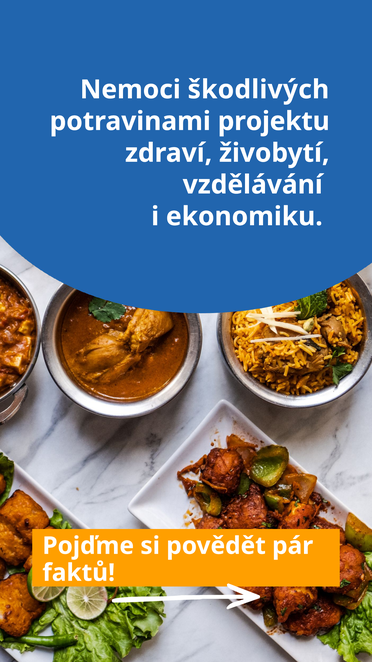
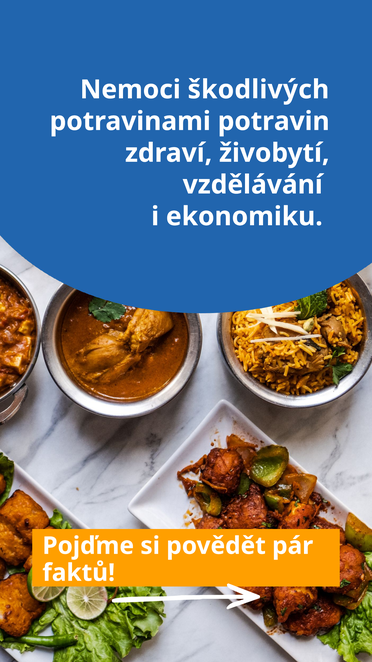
projektu: projektu -> potravin
